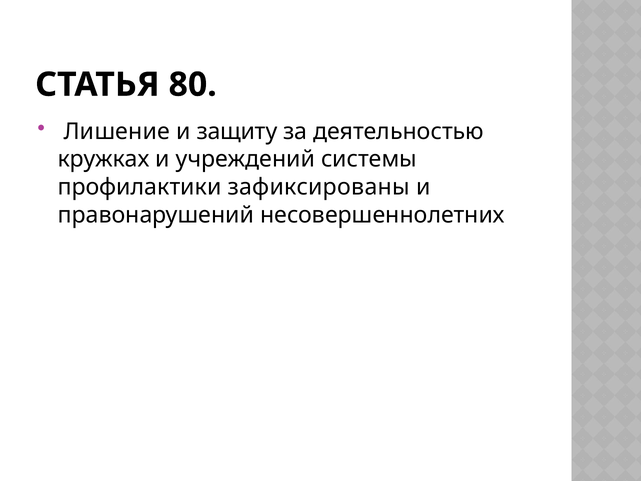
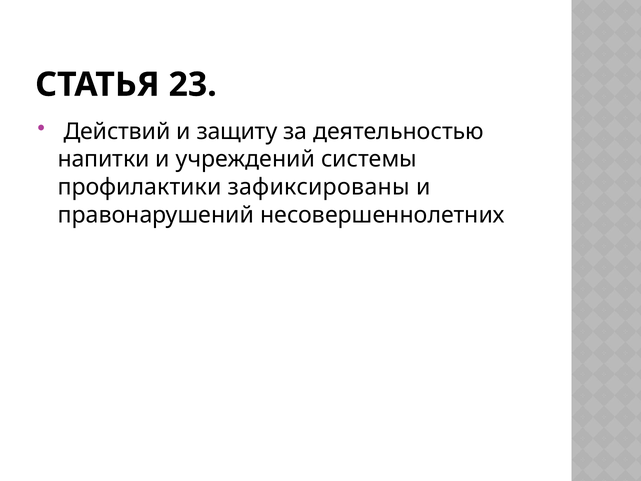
80: 80 -> 23
Лишение: Лишение -> Действий
кружках: кружках -> напитки
